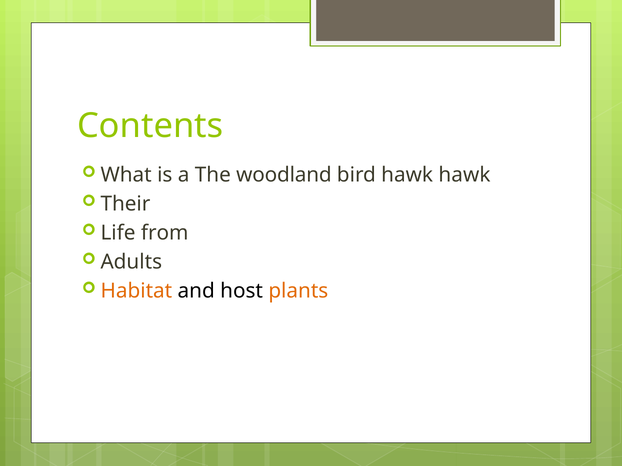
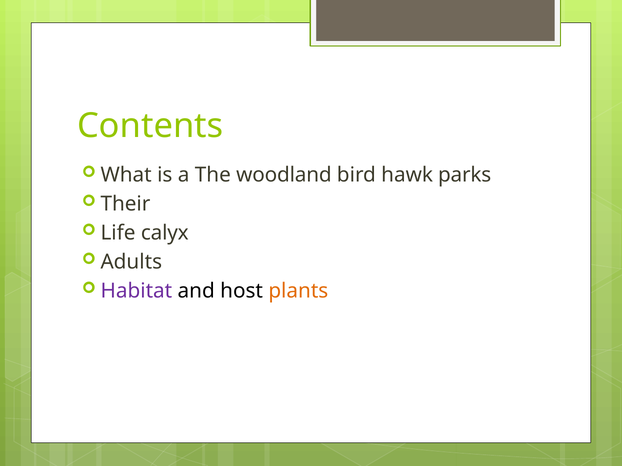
hawk hawk: hawk -> parks
from: from -> calyx
Habitat colour: orange -> purple
